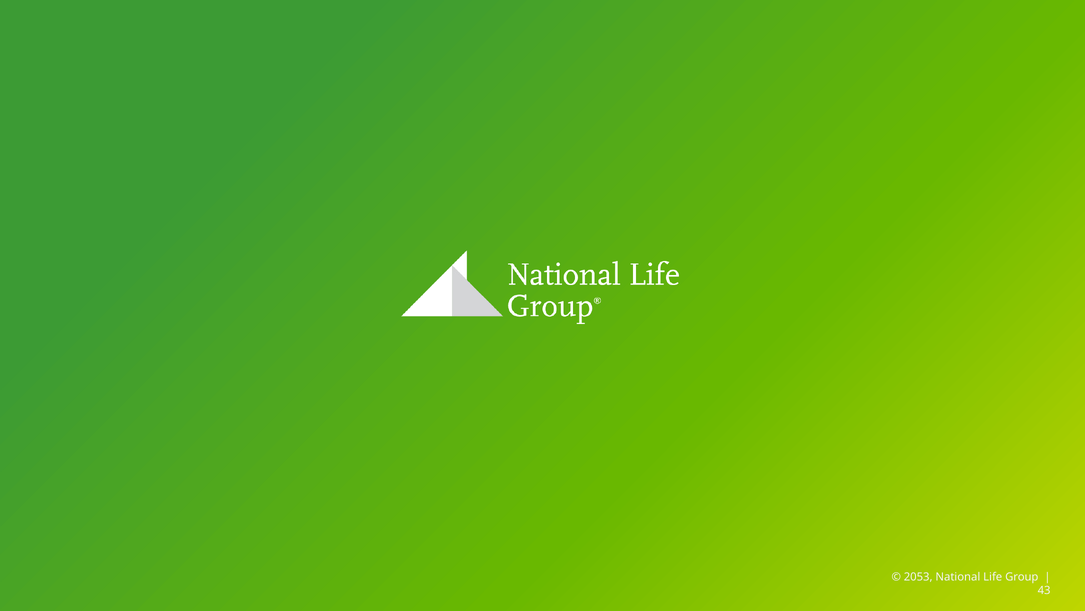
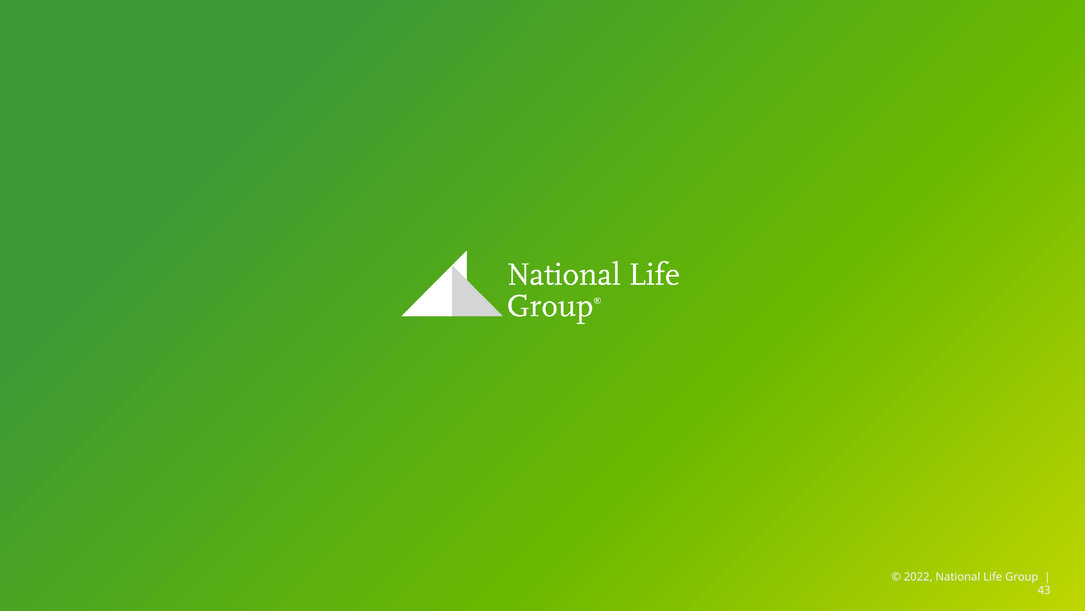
2053: 2053 -> 2022
